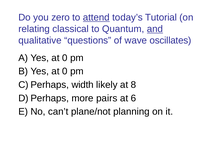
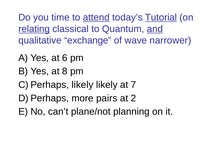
zero: zero -> time
Tutorial underline: none -> present
relating underline: none -> present
questions: questions -> exchange
oscillates: oscillates -> narrower
0 at (65, 58): 0 -> 6
0 at (65, 71): 0 -> 8
width at (83, 85): width -> likely
8: 8 -> 7
6: 6 -> 2
